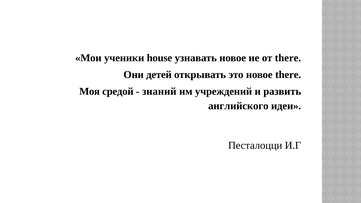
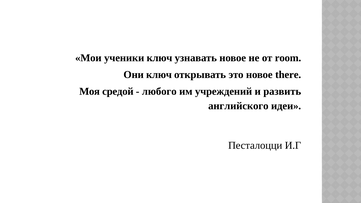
ученики house: house -> ключ
от there: there -> room
Они детей: детей -> ключ
знаний: знаний -> любого
